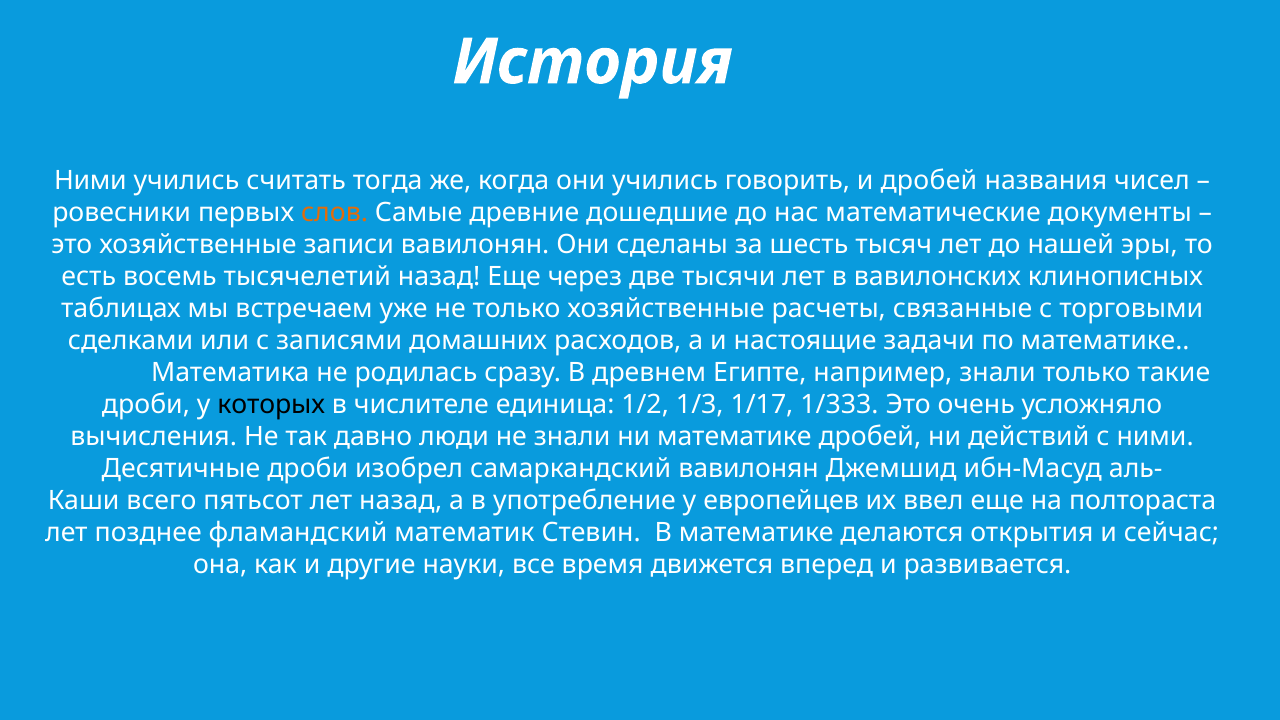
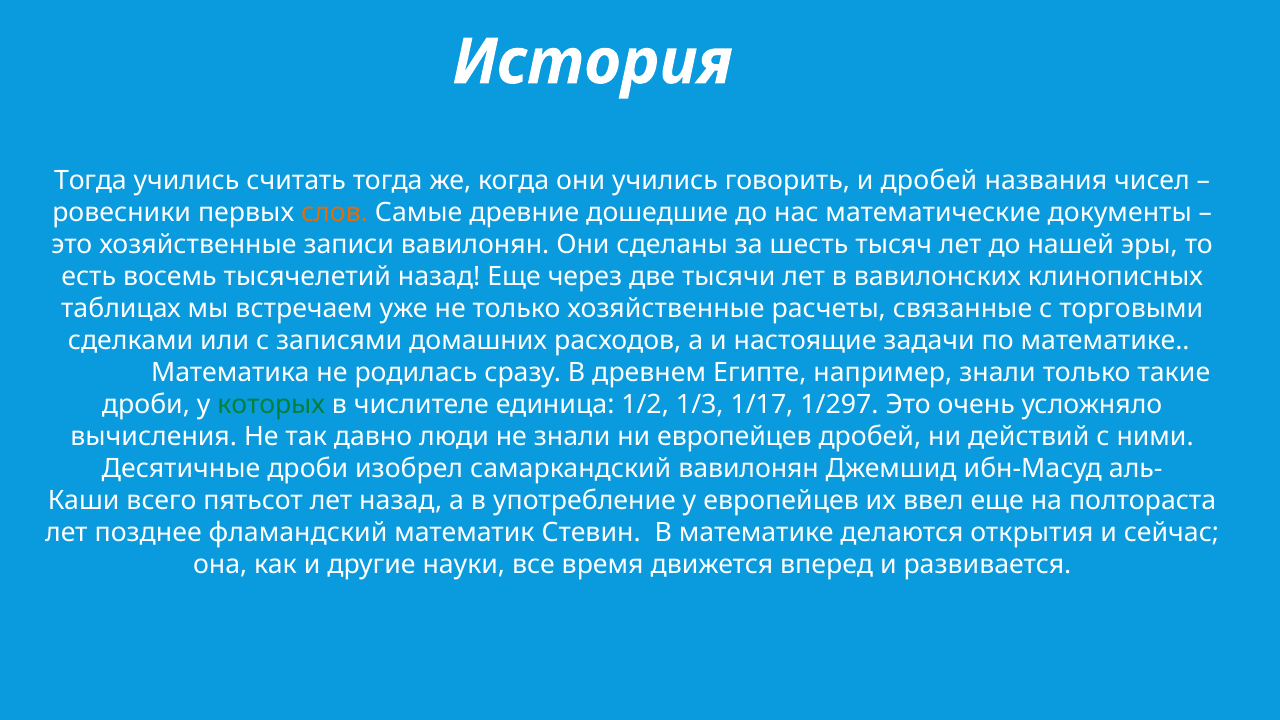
Ними at (90, 180): Ними -> Тогда
которых colour: black -> green
1/333: 1/333 -> 1/297
ни математике: математике -> европейцев
